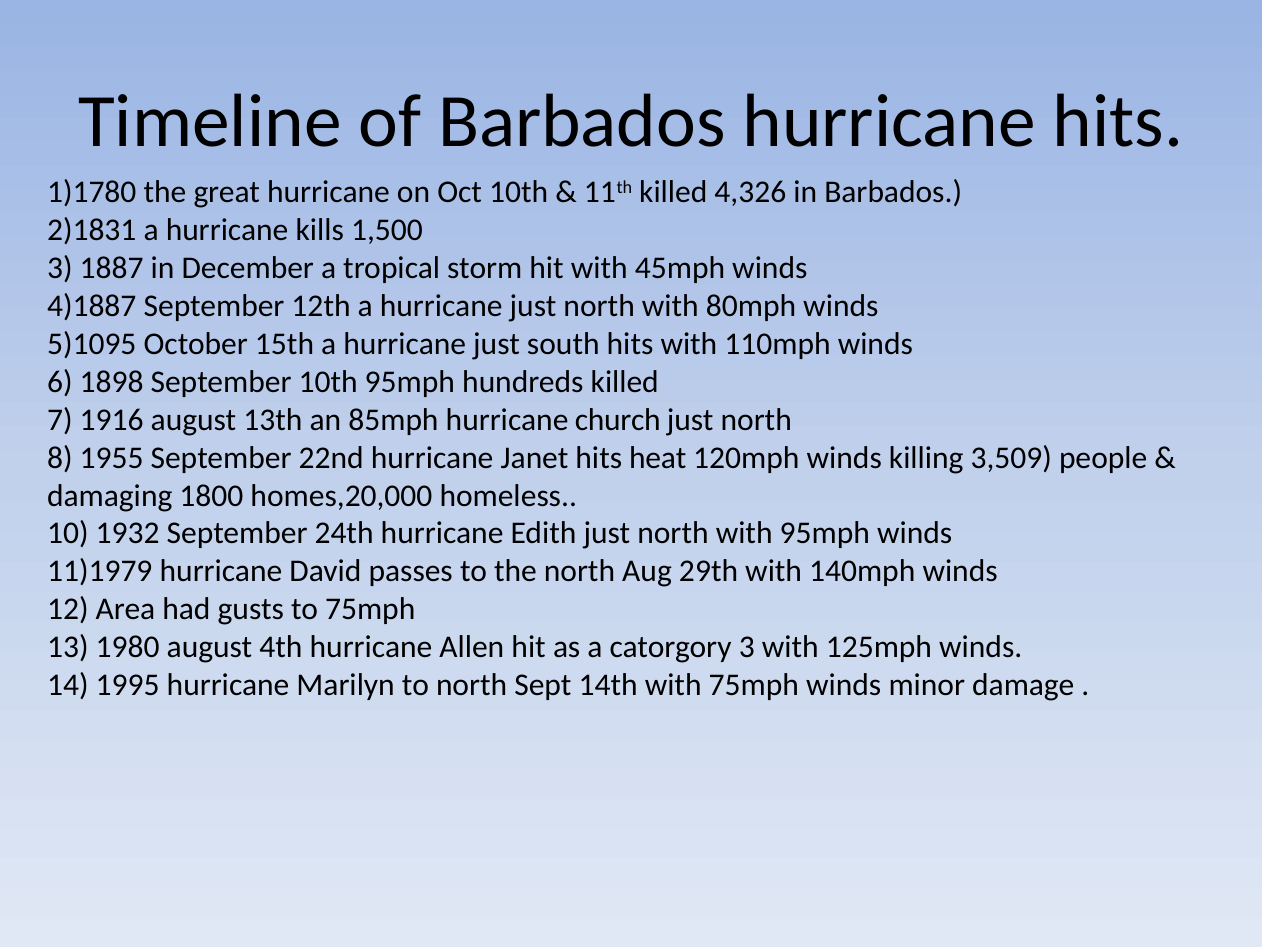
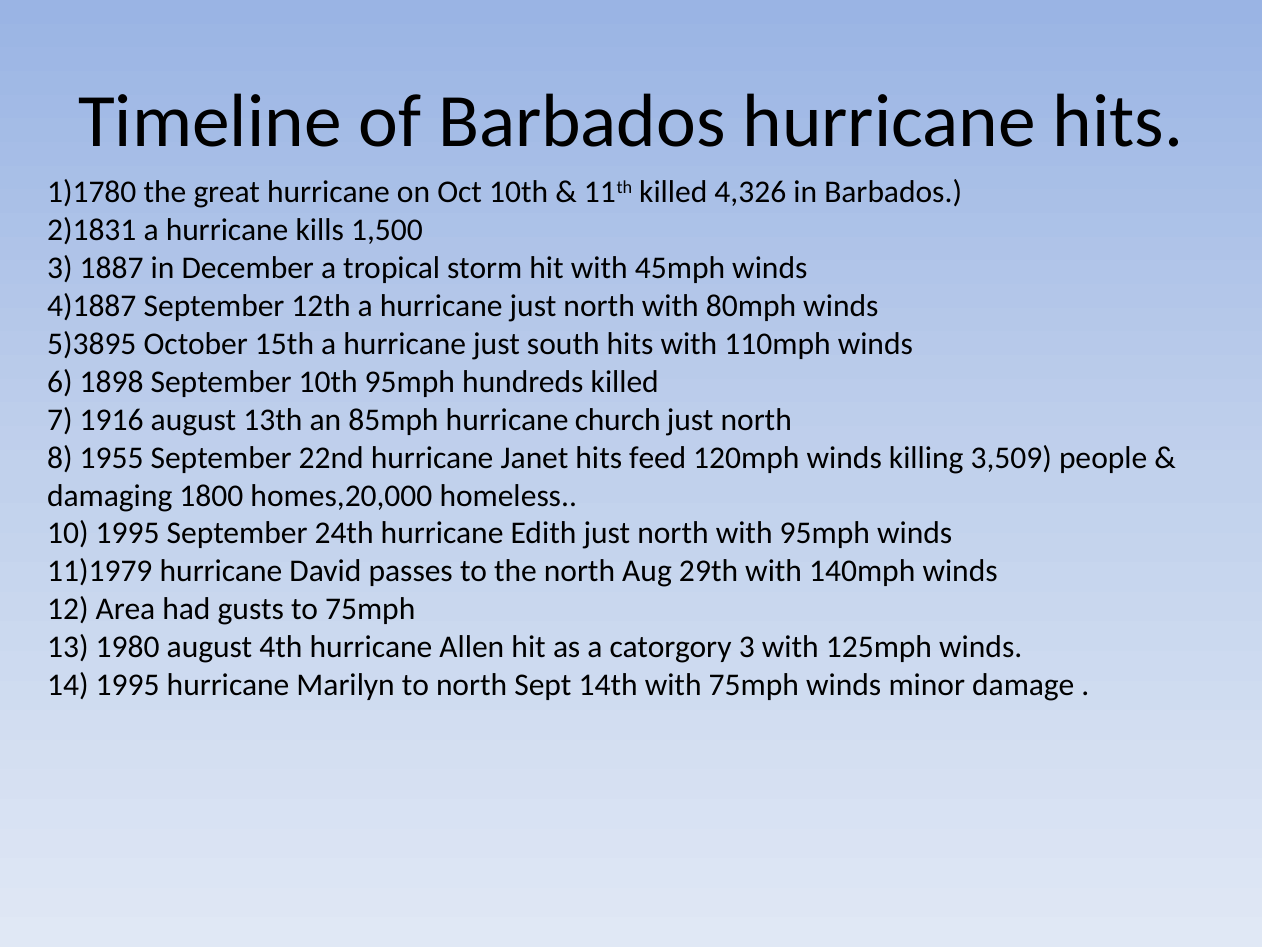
5)1095: 5)1095 -> 5)3895
heat: heat -> feed
10 1932: 1932 -> 1995
